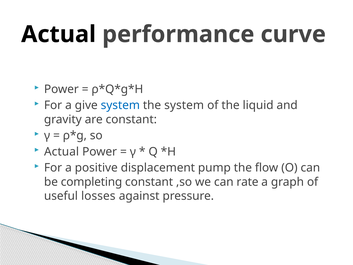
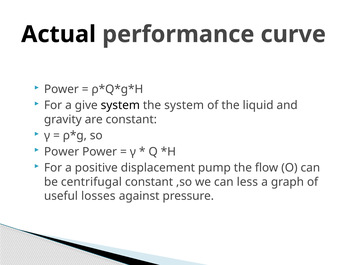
system at (120, 105) colour: blue -> black
Actual at (62, 152): Actual -> Power
completing: completing -> centrifugal
rate: rate -> less
